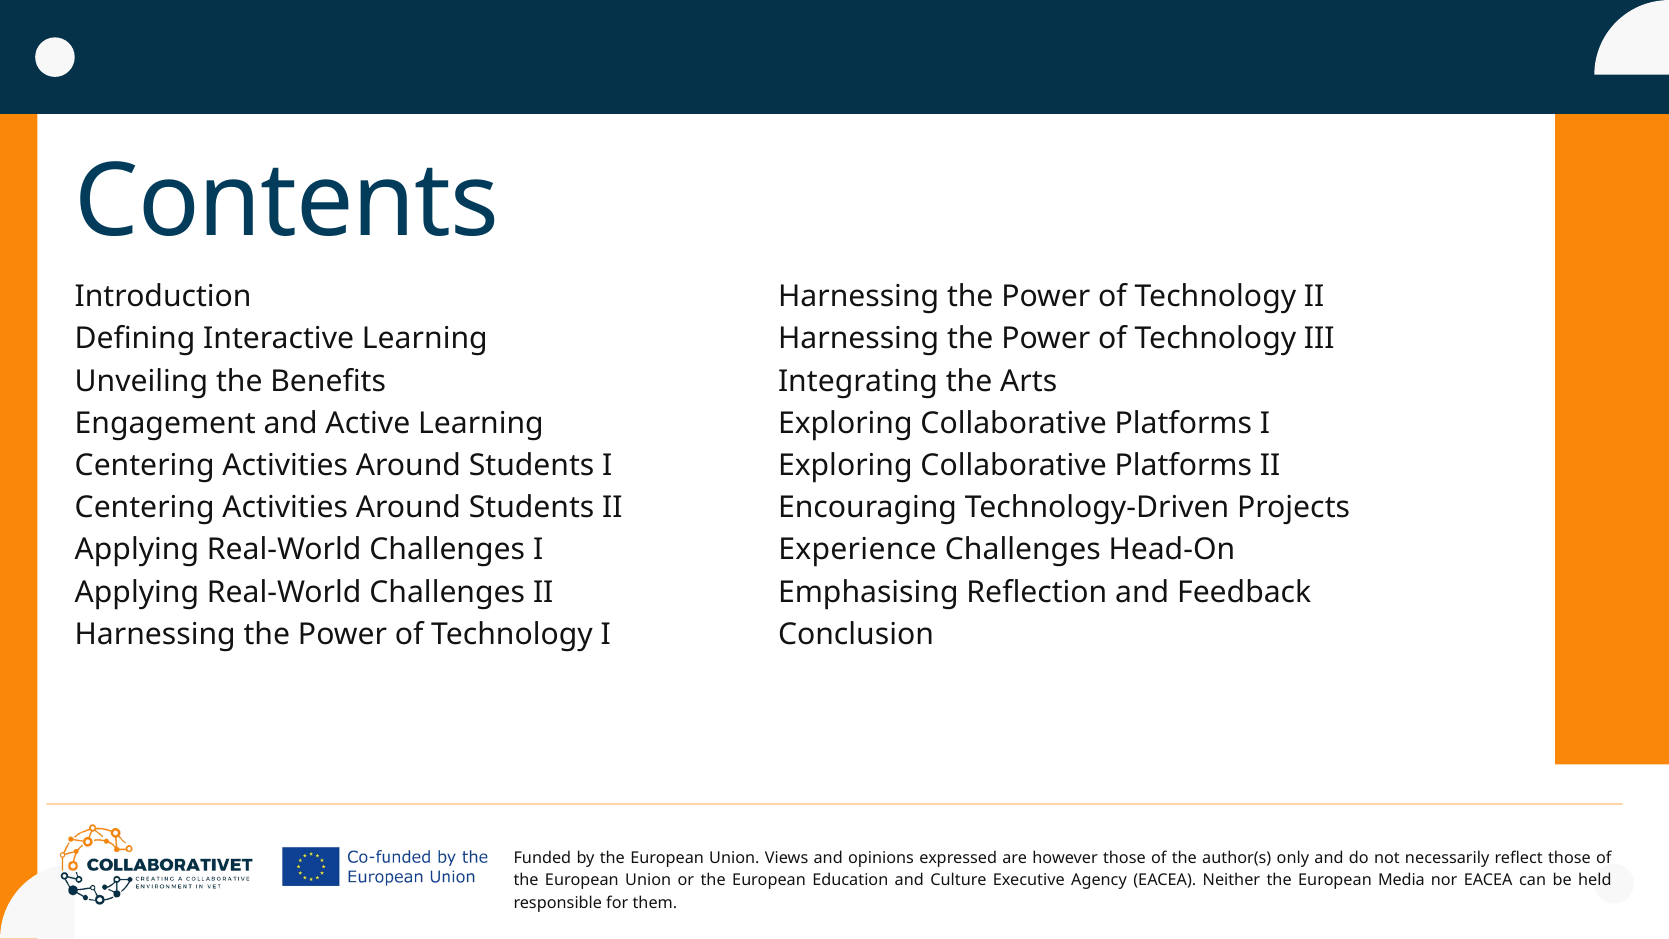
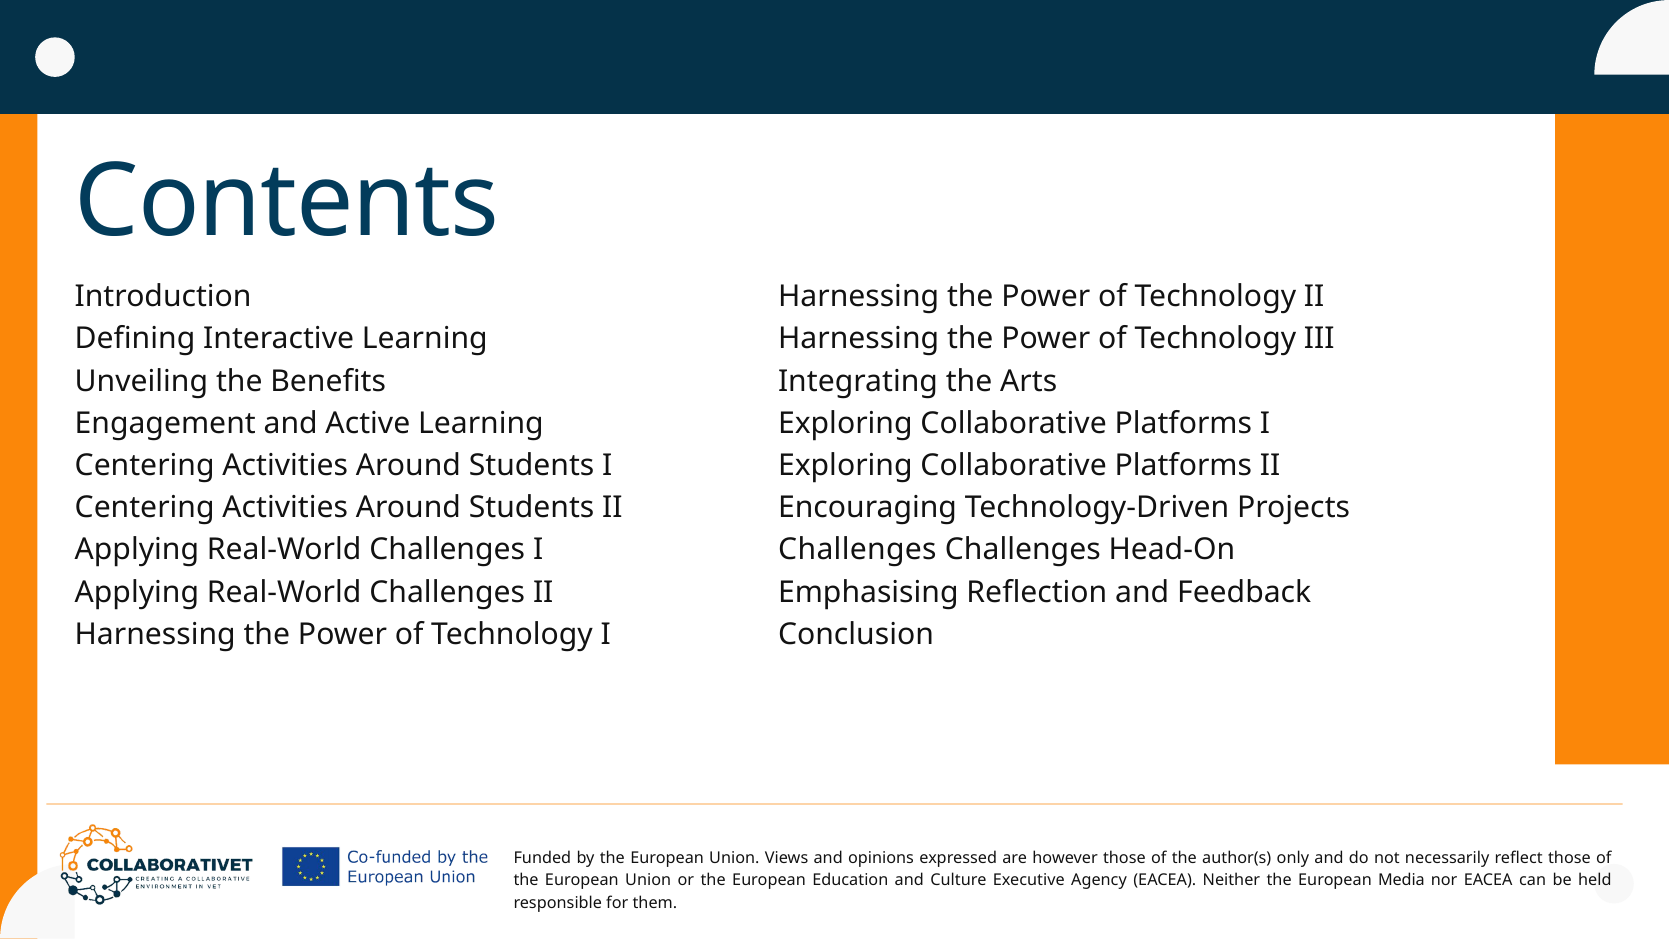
Experience at (857, 550): Experience -> Challenges
